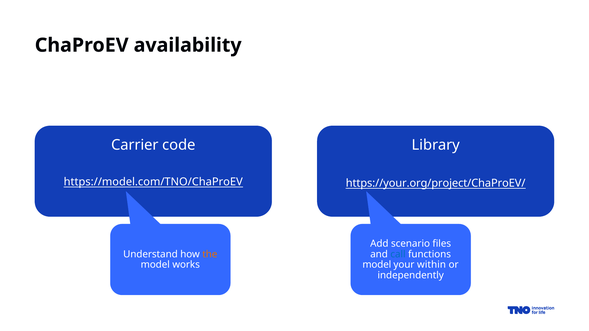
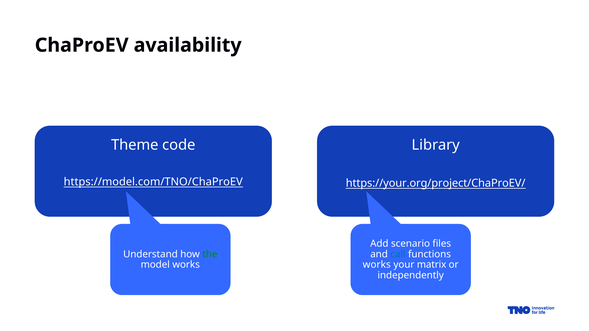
Carrier: Carrier -> Theme
the colour: orange -> green
model at (377, 265): model -> works
within: within -> matrix
